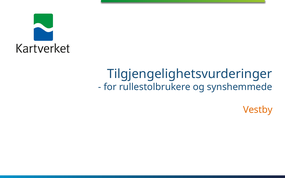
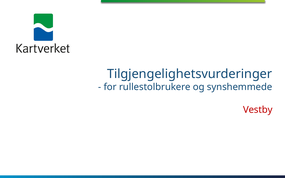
Vestby colour: orange -> red
